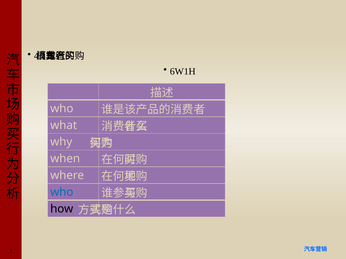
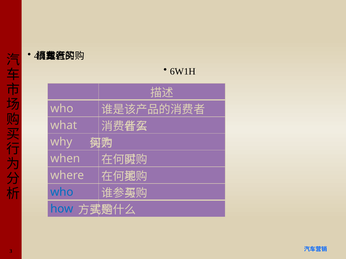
how colour: black -> blue
